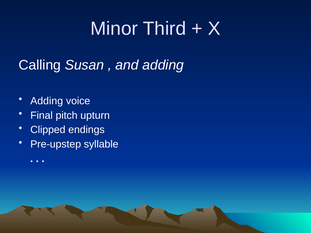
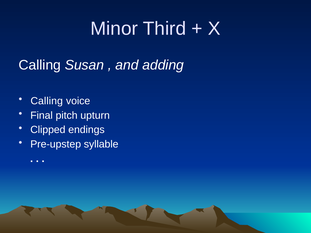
Adding at (47, 101): Adding -> Calling
